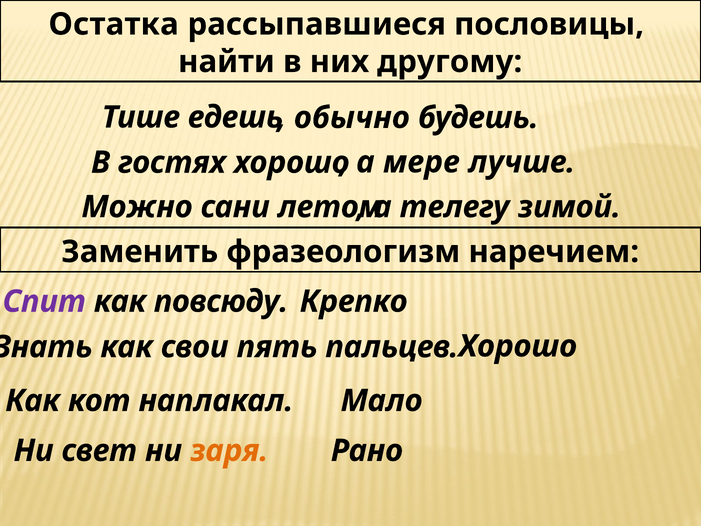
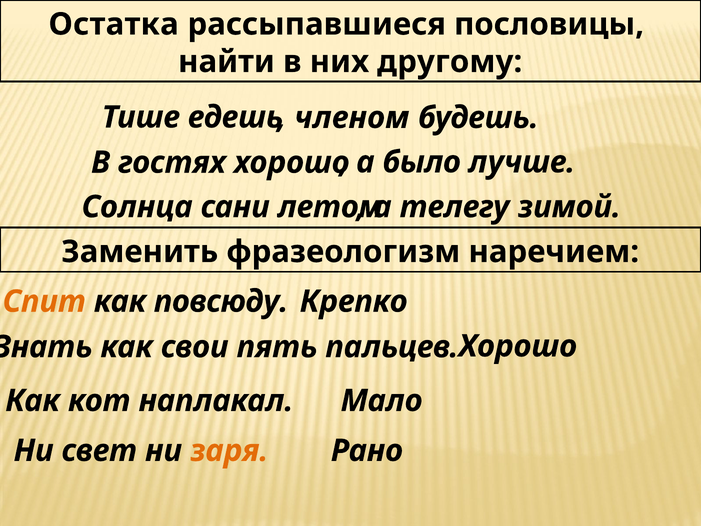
обычно: обычно -> членом
мере: мере -> было
Можно: Можно -> Солнца
Спит colour: purple -> orange
